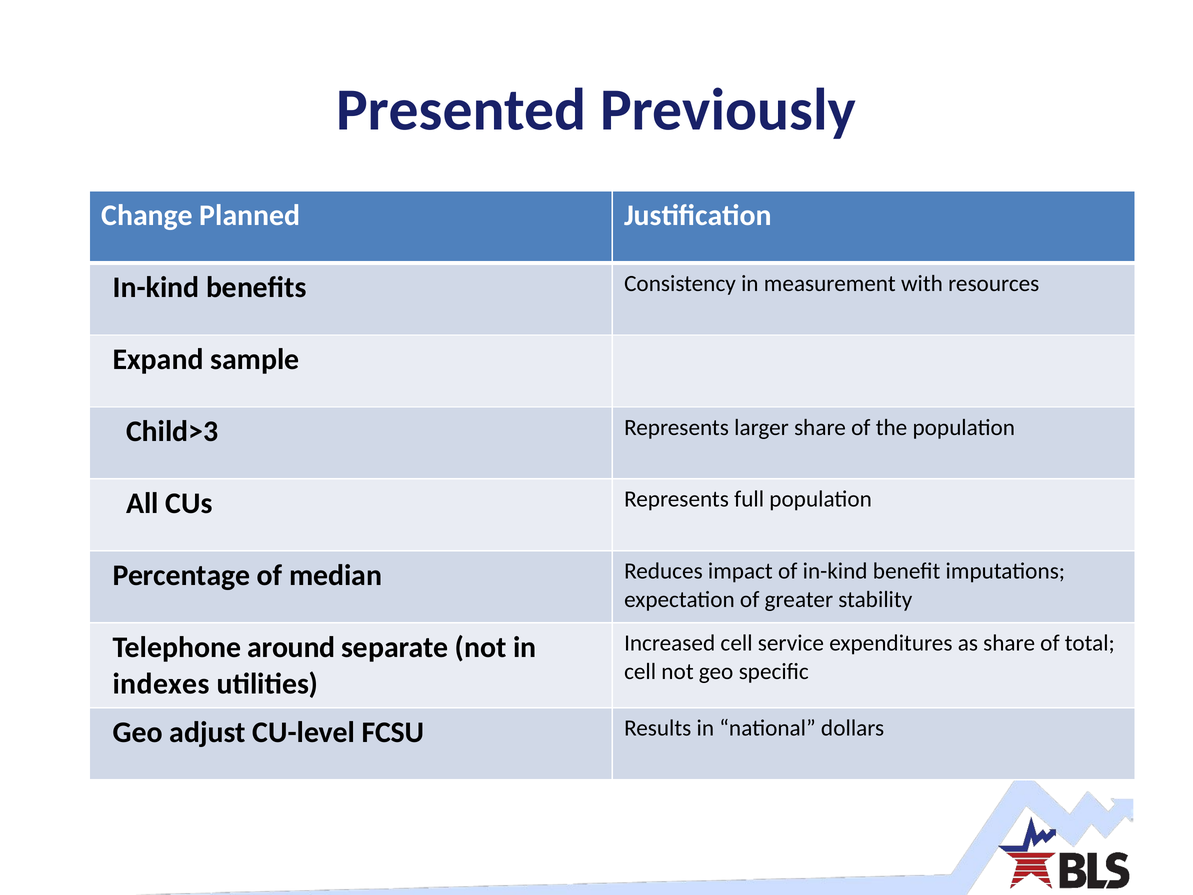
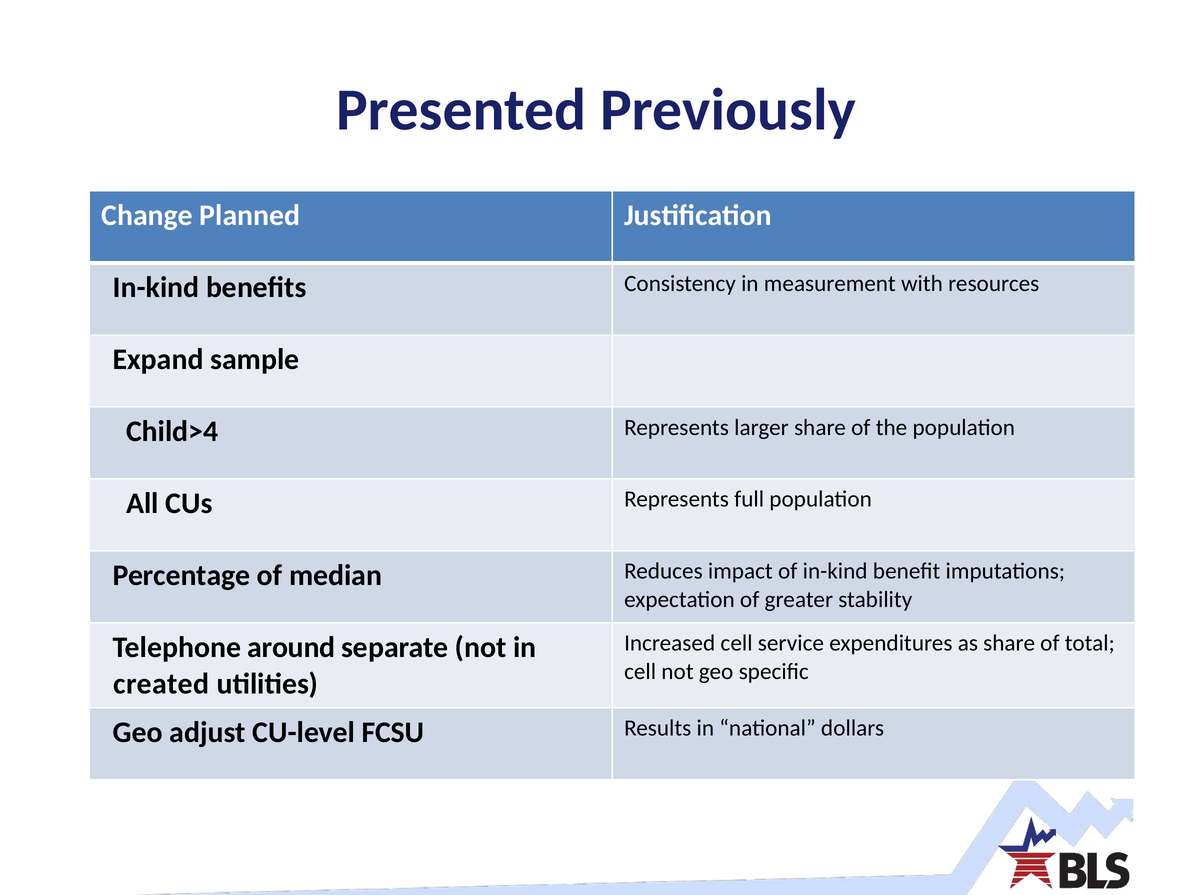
Child>3: Child>3 -> Child>4
indexes: indexes -> created
